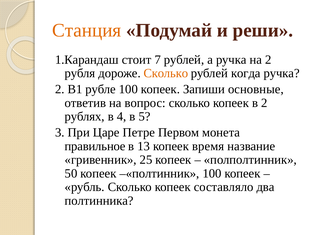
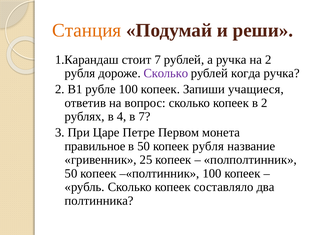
Сколько at (166, 73) colour: orange -> purple
основные: основные -> учащиеся
в 5: 5 -> 7
в 13: 13 -> 50
копеек время: время -> рубля
